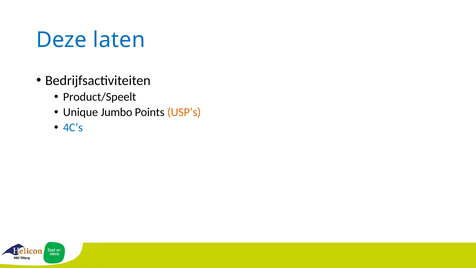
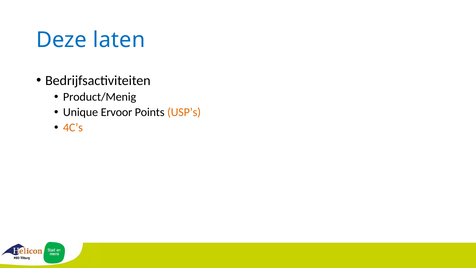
Product/Speelt: Product/Speelt -> Product/Menig
Jumbo: Jumbo -> Ervoor
4C’s colour: blue -> orange
